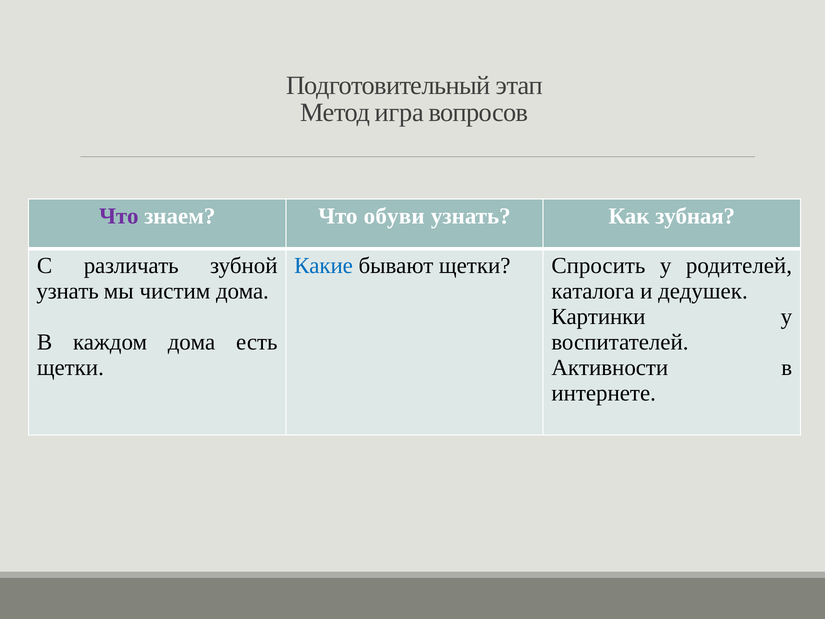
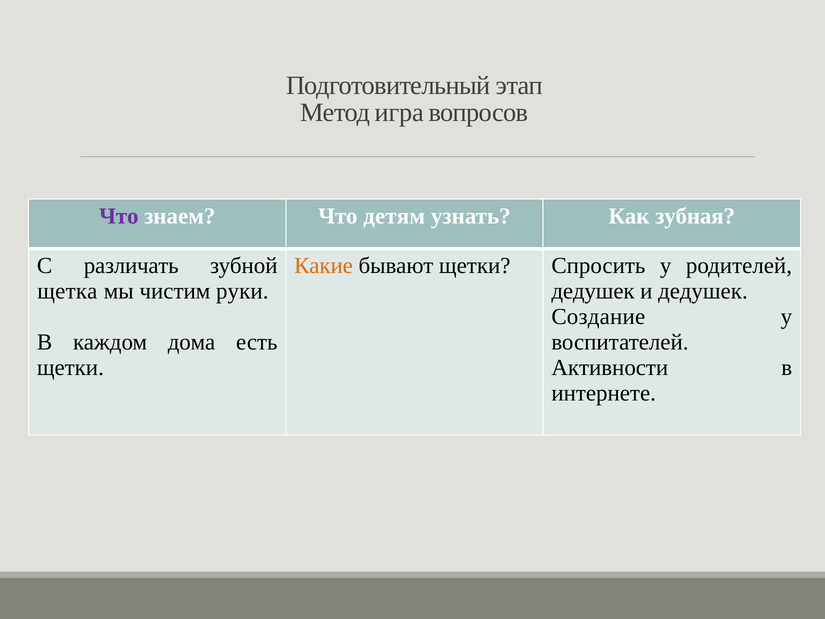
обуви: обуви -> детям
Какие colour: blue -> orange
узнать at (68, 291): узнать -> щетка
чистим дома: дома -> руки
каталога at (593, 291): каталога -> дедушек
Картинки: Картинки -> Создание
